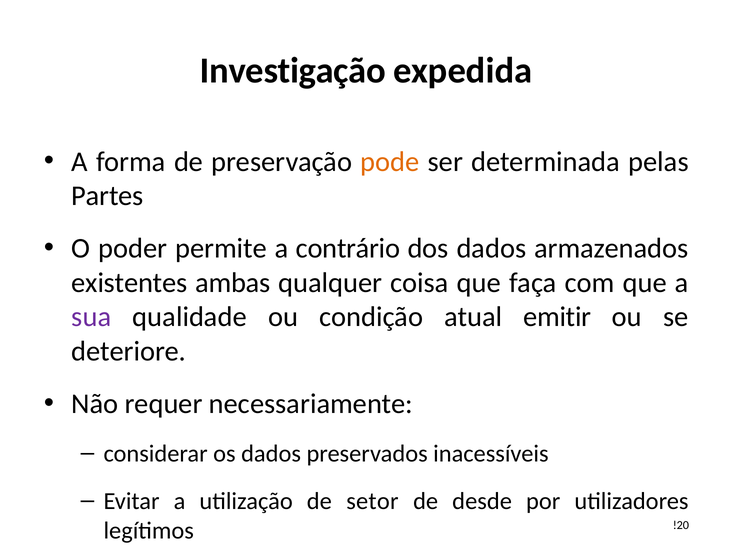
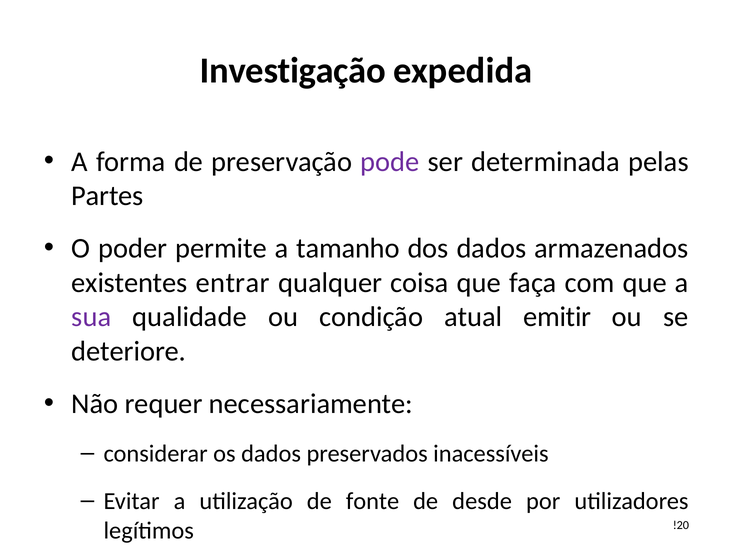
pode colour: orange -> purple
contrário: contrário -> tamanho
ambas: ambas -> entrar
setor: setor -> fonte
